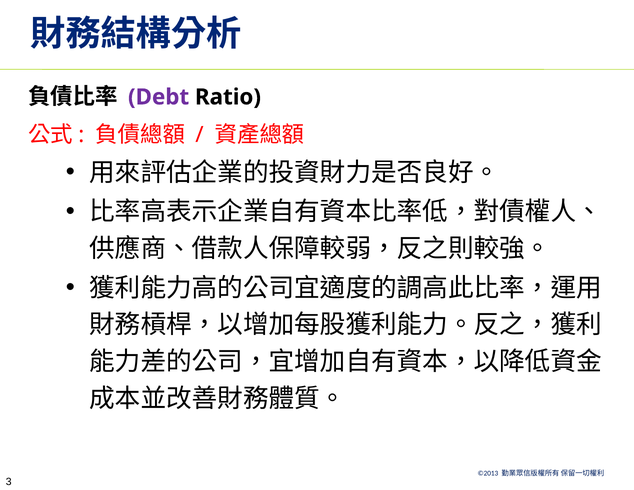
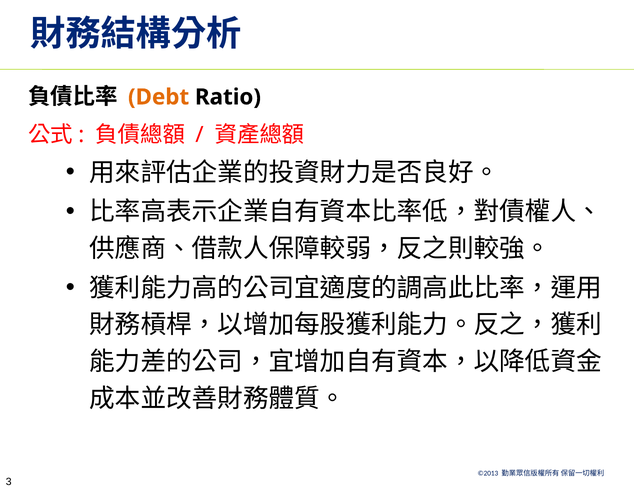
Debt colour: purple -> orange
